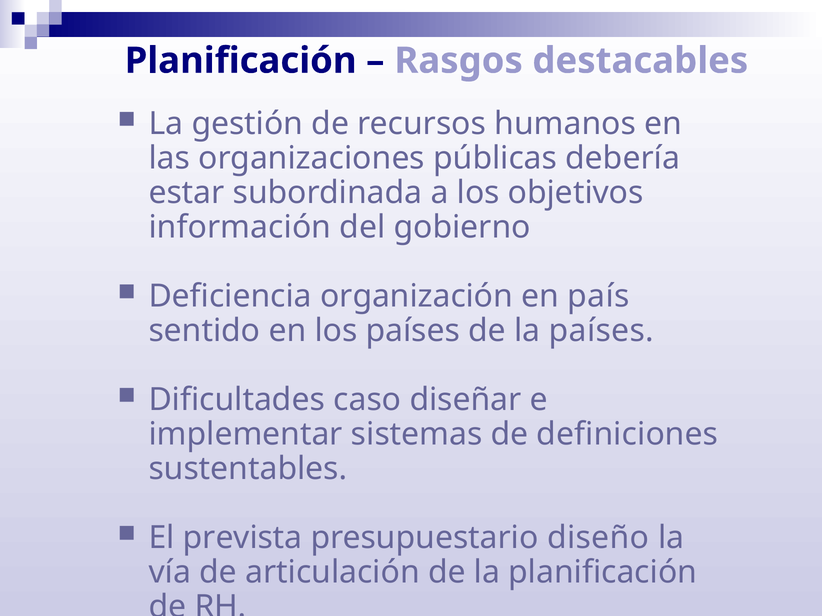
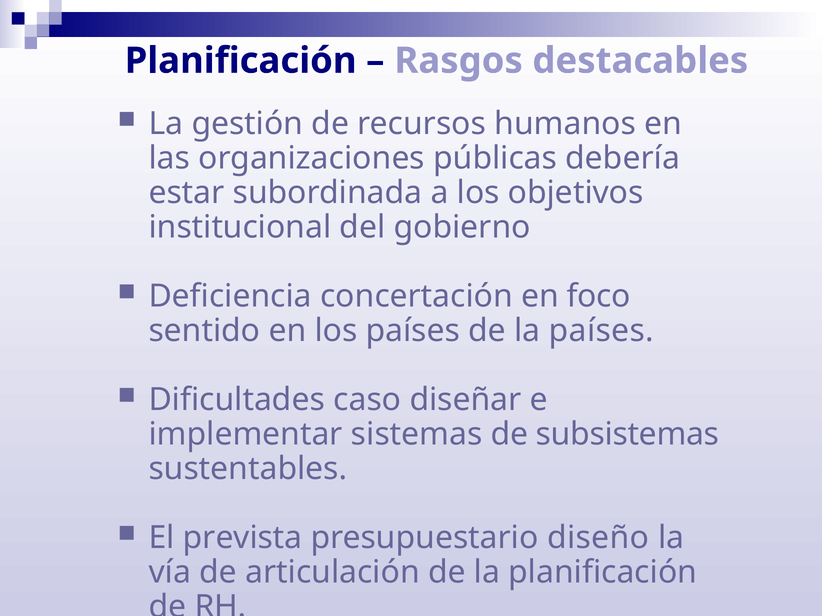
información: información -> institucional
organización: organización -> concertación
país: país -> foco
definiciones: definiciones -> subsistemas
